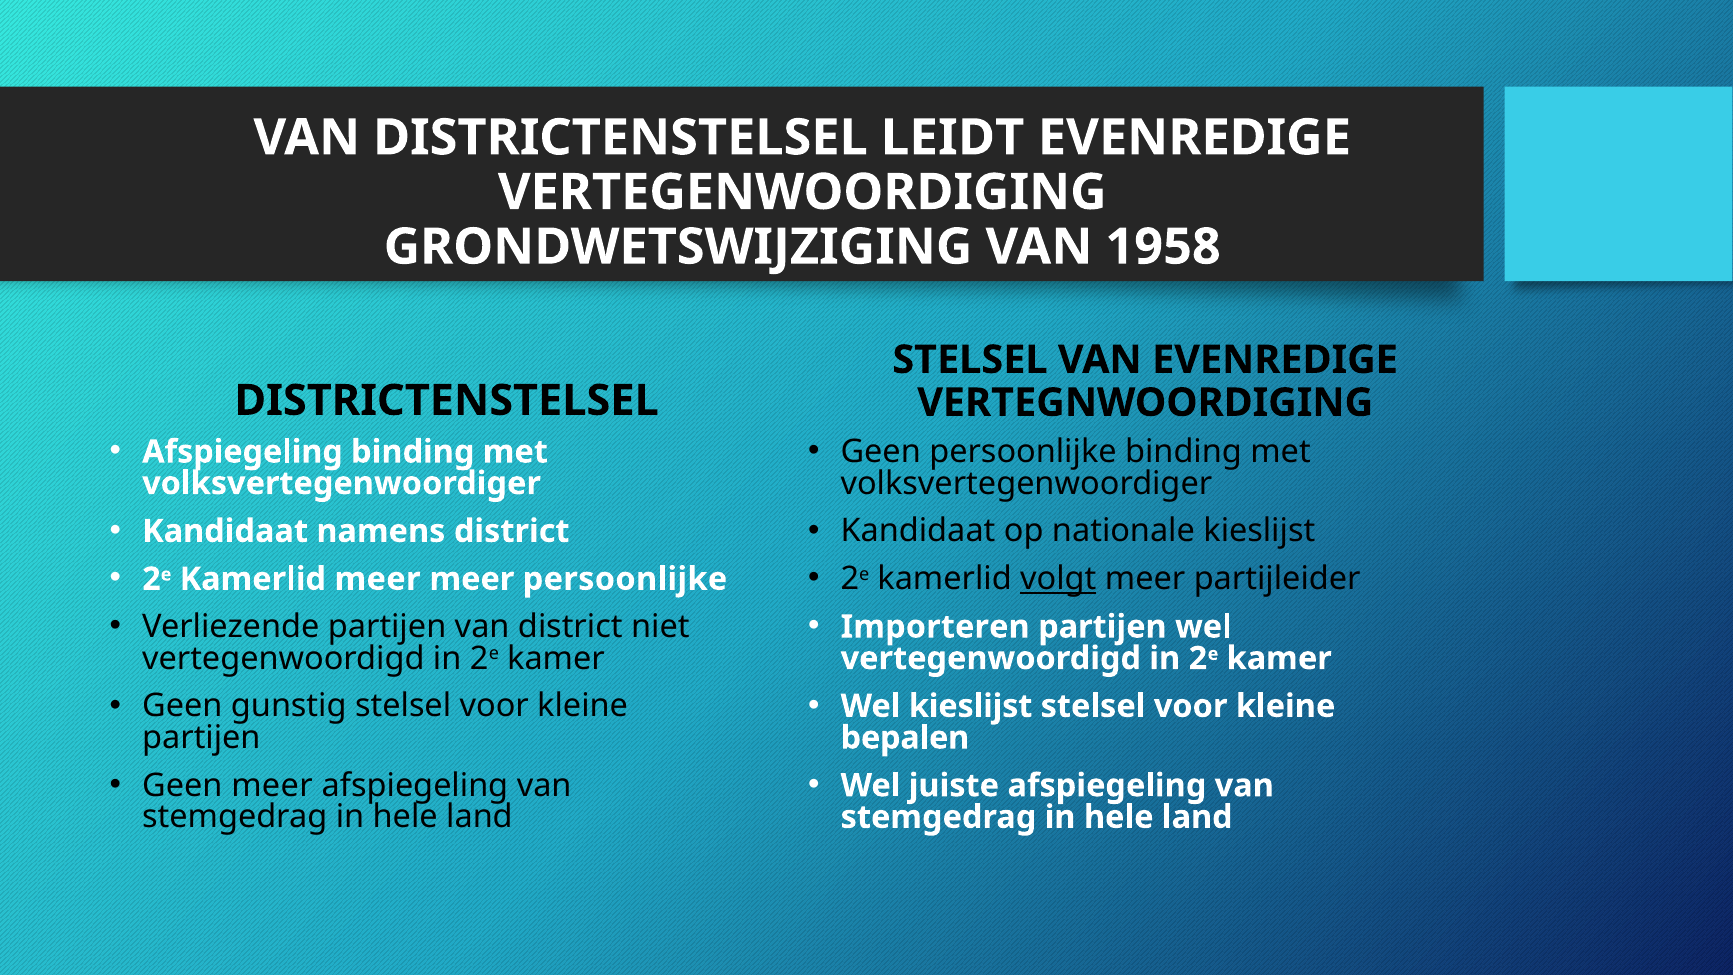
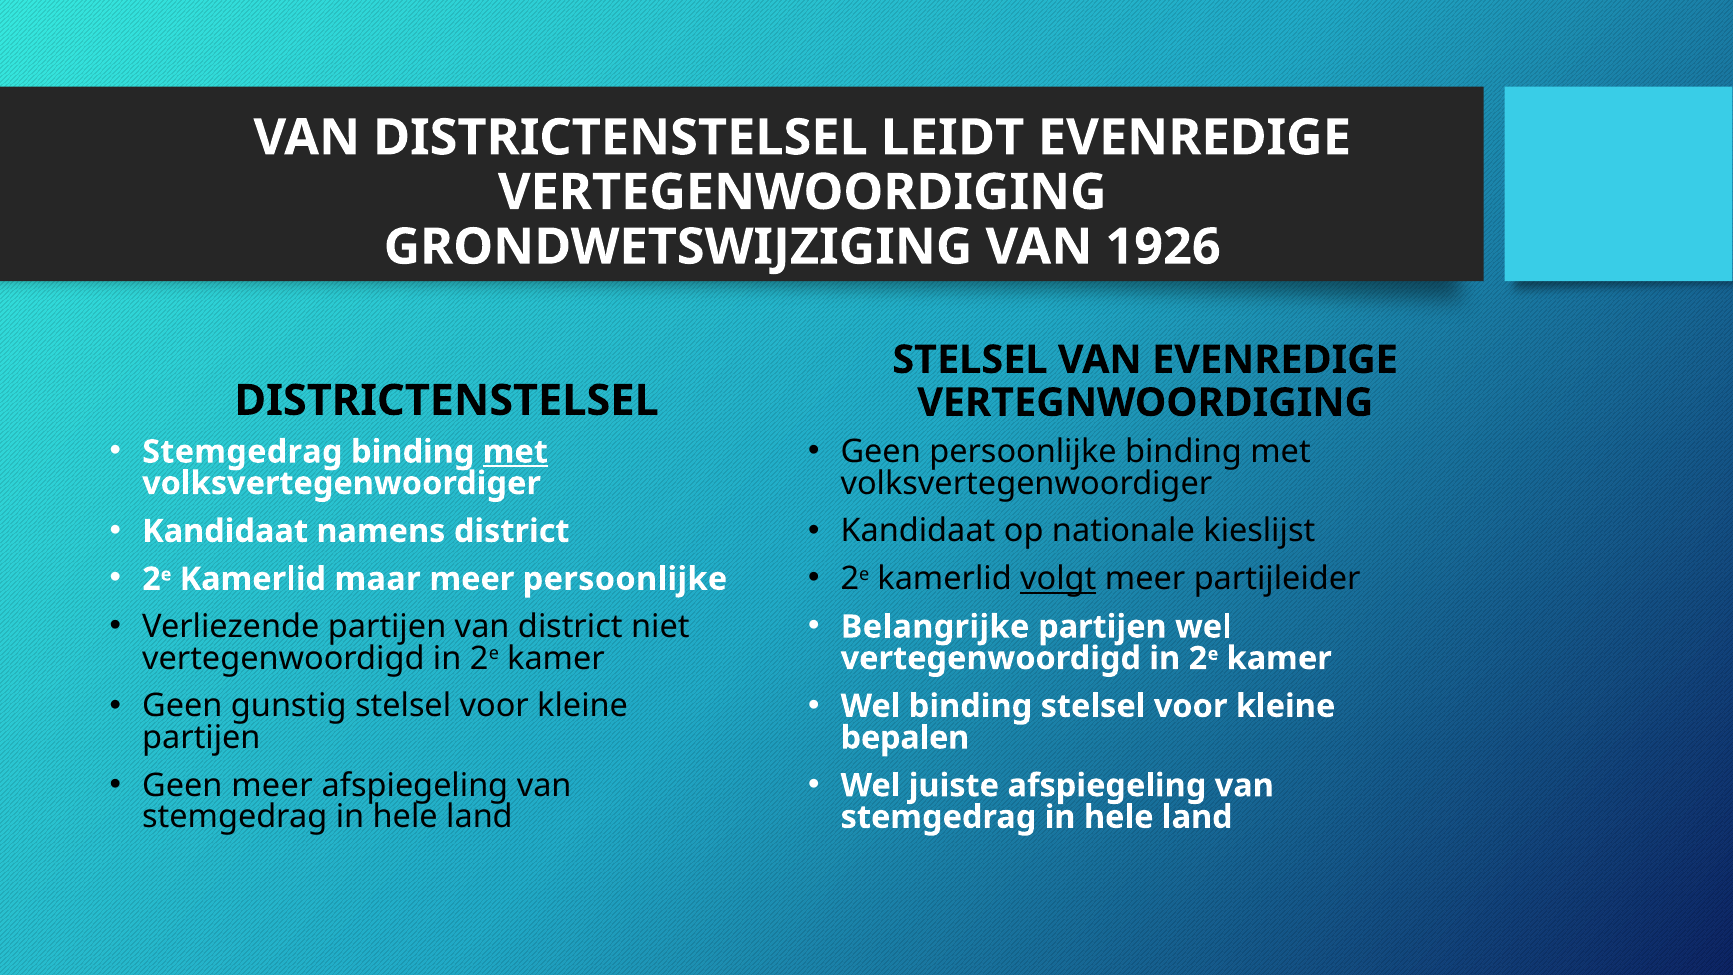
1958: 1958 -> 1926
Afspiegeling at (243, 452): Afspiegeling -> Stemgedrag
met at (515, 452) underline: none -> present
Kamerlid meer: meer -> maar
Importeren: Importeren -> Belangrijke
Wel kieslijst: kieslijst -> binding
